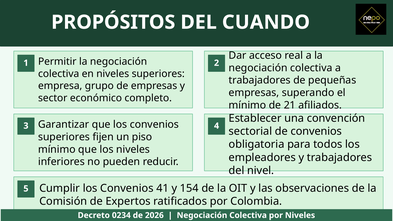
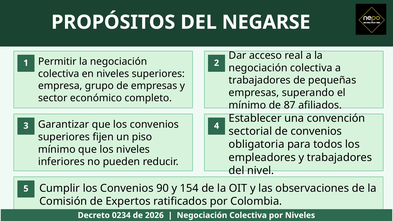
CUANDO: CUANDO -> NEGARSE
21: 21 -> 87
41: 41 -> 90
